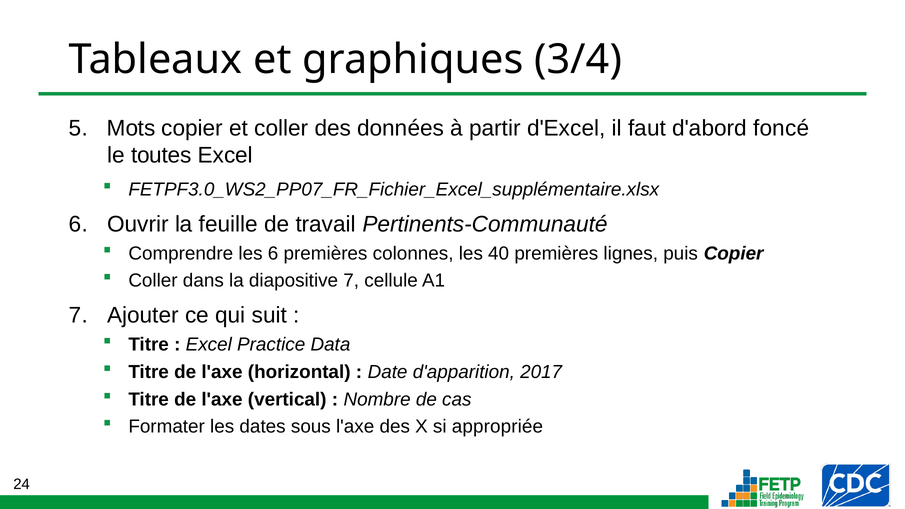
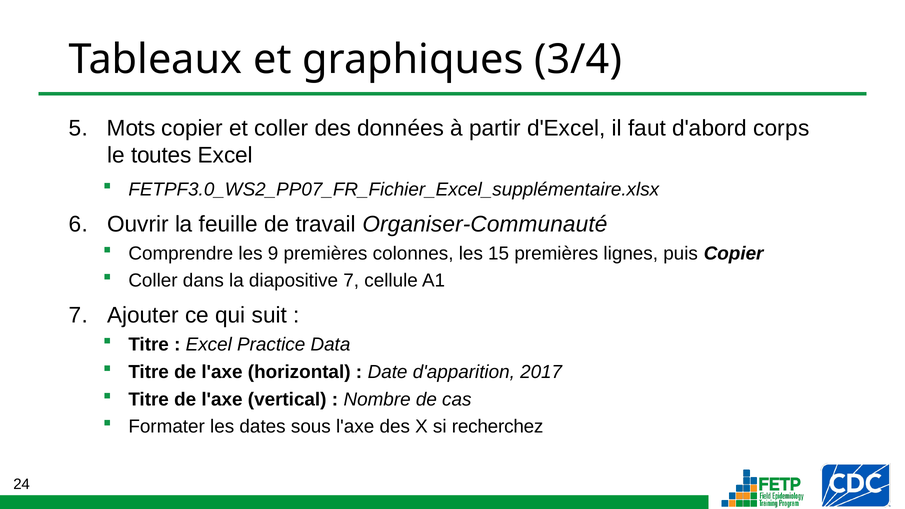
foncé: foncé -> corps
Pertinents-Communauté: Pertinents-Communauté -> Organiser-Communauté
les 6: 6 -> 9
40: 40 -> 15
appropriée: appropriée -> recherchez
